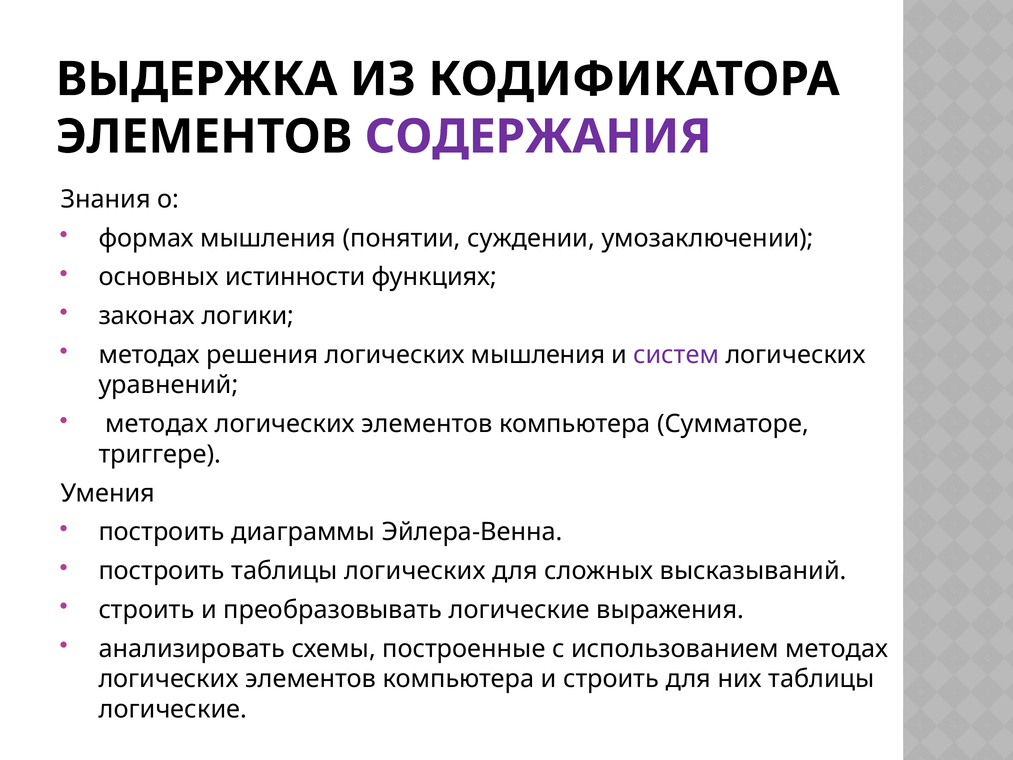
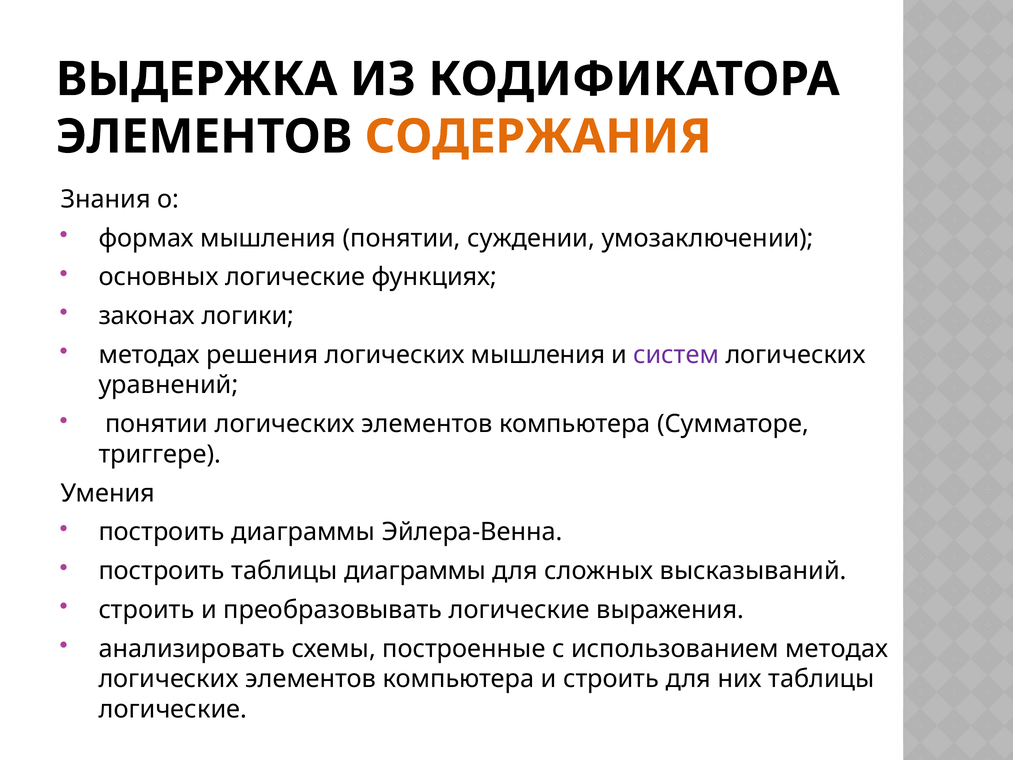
СОДЕРЖАНИЯ colour: purple -> orange
основных истинности: истинности -> логические
методах at (157, 424): методах -> понятии
таблицы логических: логических -> диаграммы
